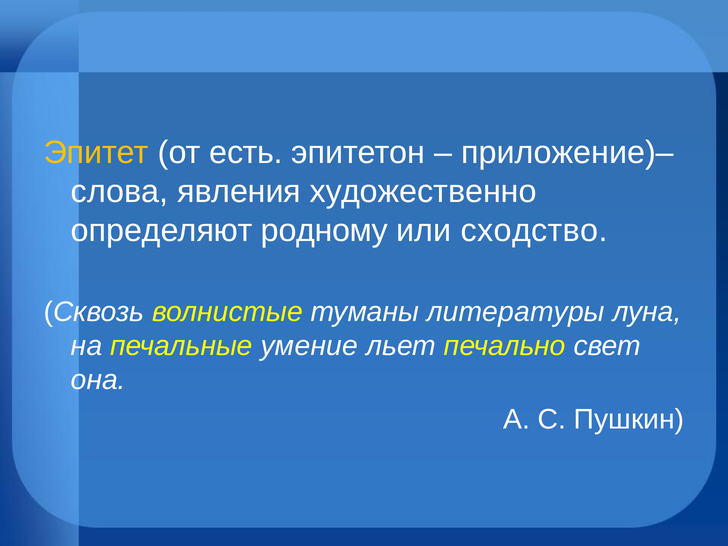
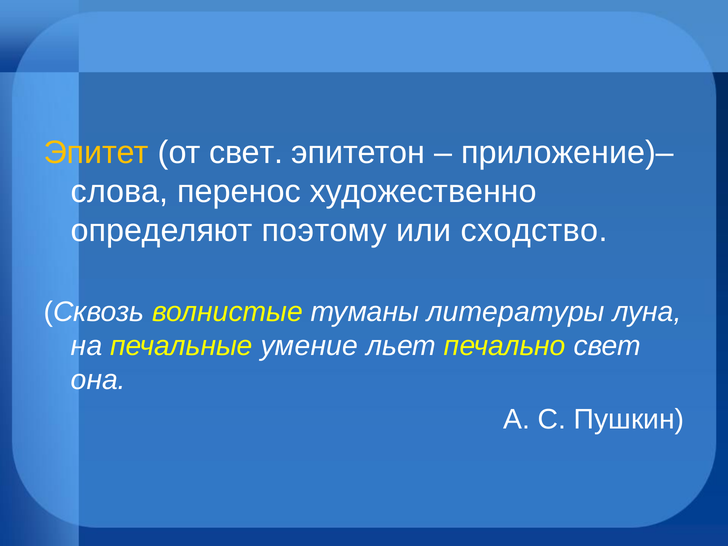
от есть: есть -> свет
явления: явления -> перенос
родному: родному -> поэтому
